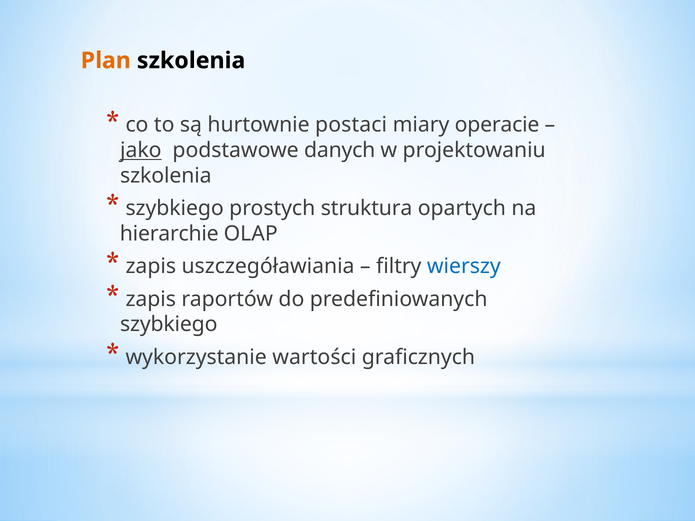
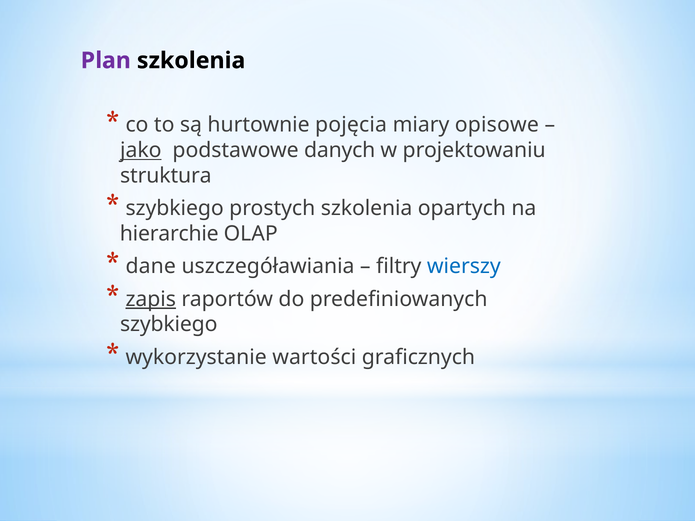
Plan colour: orange -> purple
postaci: postaci -> pojęcia
operacie: operacie -> opisowe
szkolenia at (166, 176): szkolenia -> struktura
prostych struktura: struktura -> szkolenia
zapis at (151, 267): zapis -> dane
zapis at (151, 299) underline: none -> present
